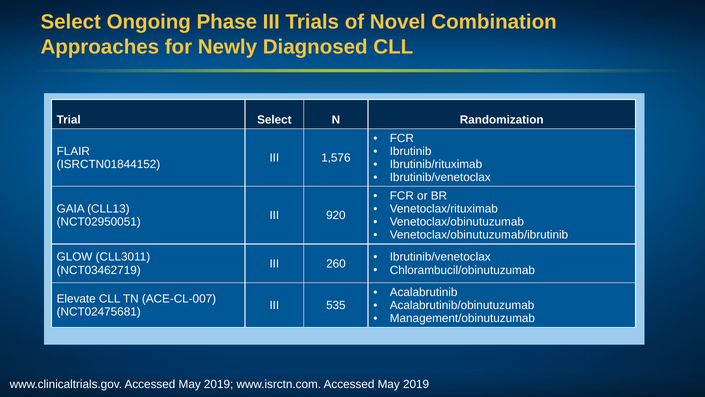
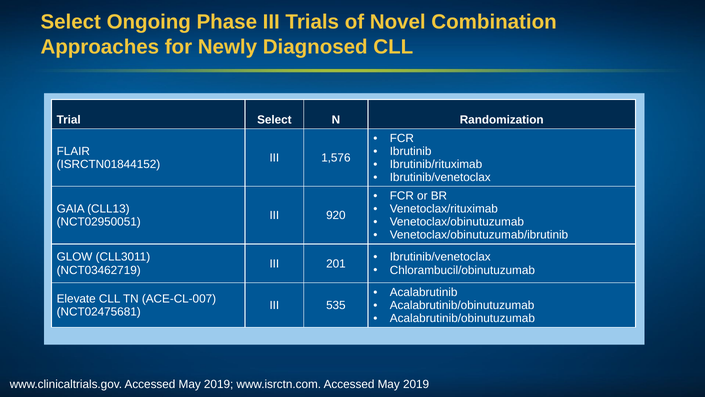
260: 260 -> 201
Management/obinutuzumab at (462, 318): Management/obinutuzumab -> Acalabrutinib/obinutuzumab
